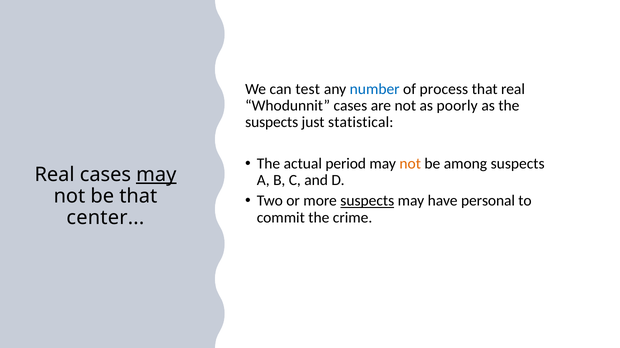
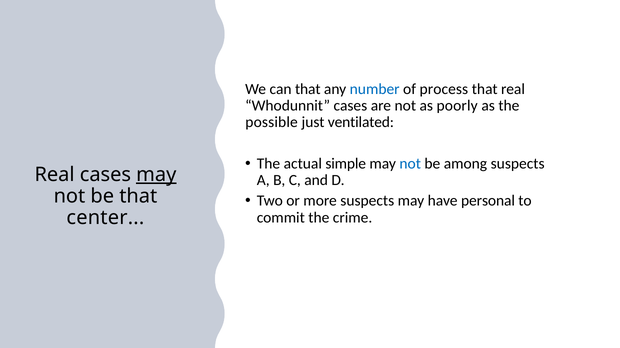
can test: test -> that
suspects at (272, 123): suspects -> possible
statistical: statistical -> ventilated
period: period -> simple
not at (410, 164) colour: orange -> blue
suspects at (367, 201) underline: present -> none
